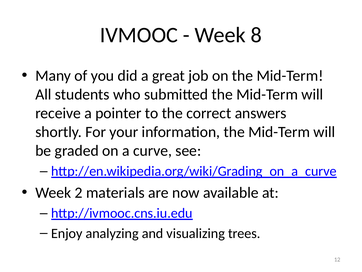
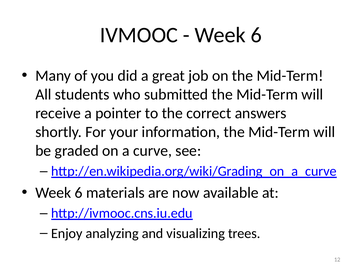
8 at (256, 35): 8 -> 6
2 at (79, 192): 2 -> 6
